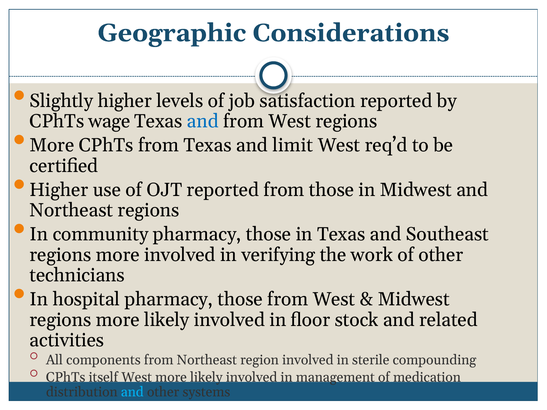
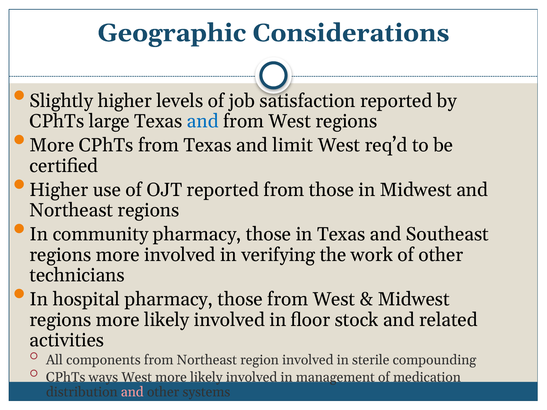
wage: wage -> large
itself: itself -> ways
and at (132, 392) colour: light blue -> pink
